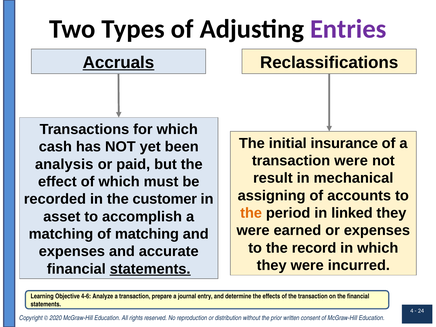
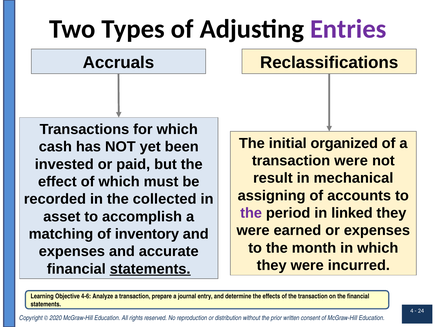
Accruals underline: present -> none
insurance: insurance -> organized
analysis: analysis -> invested
customer: customer -> collected
the at (251, 213) colour: orange -> purple
of matching: matching -> inventory
record: record -> month
